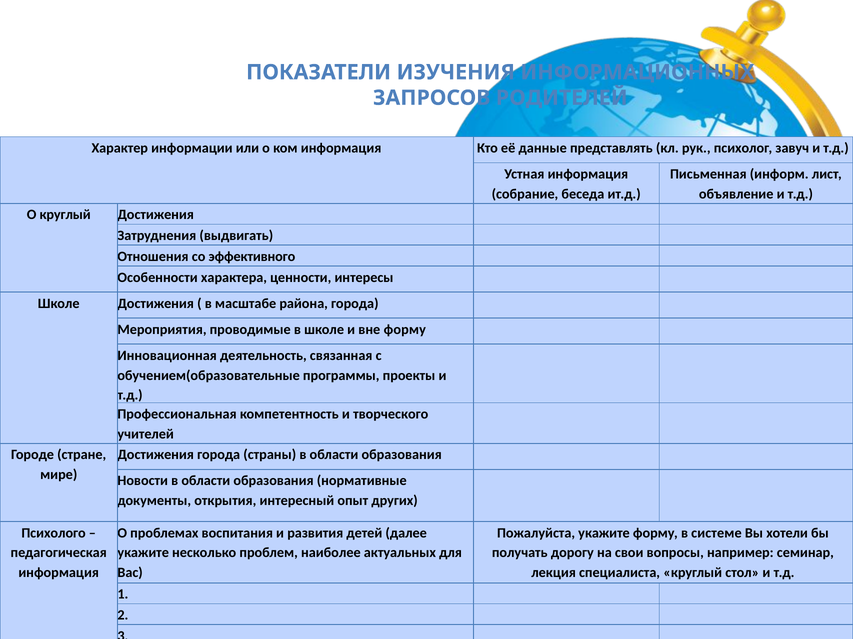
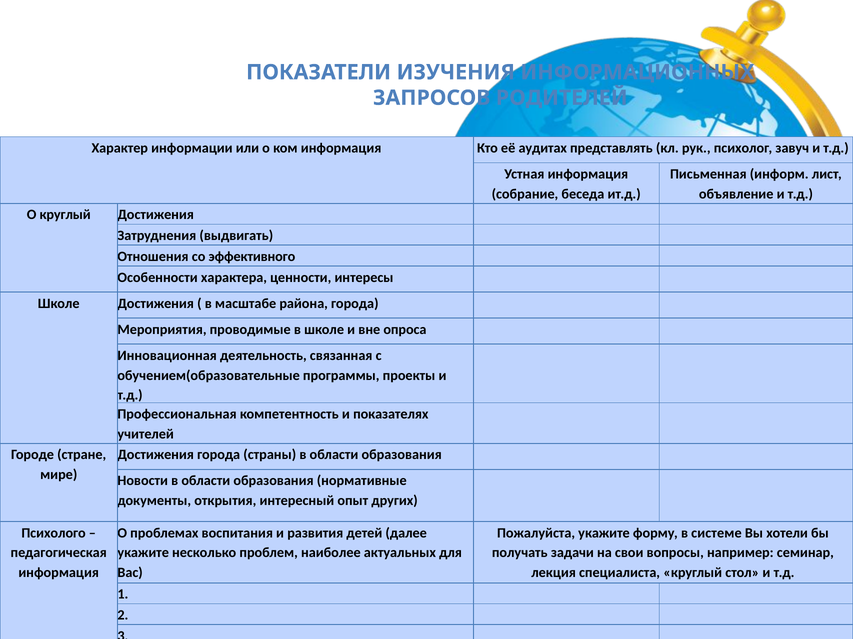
данные: данные -> аудитах
вне форму: форму -> опроса
творческого: творческого -> показателях
дорогу: дорогу -> задачи
